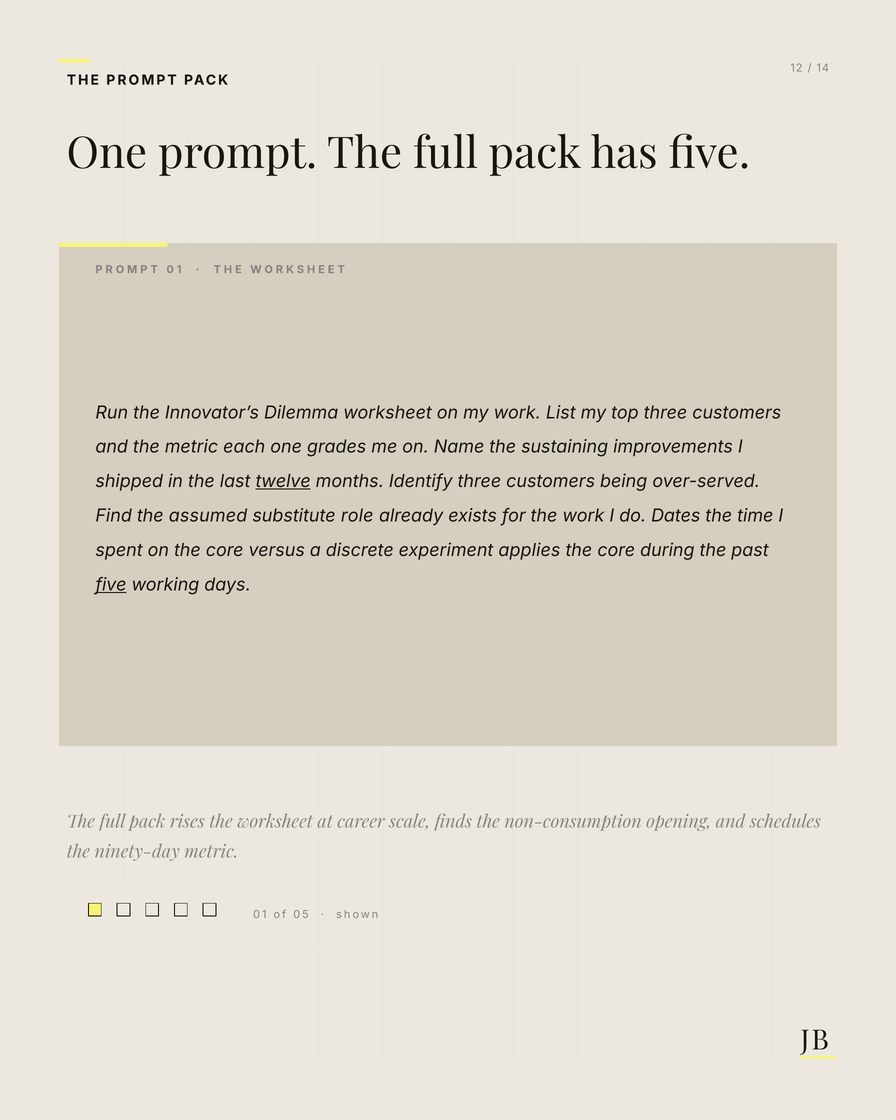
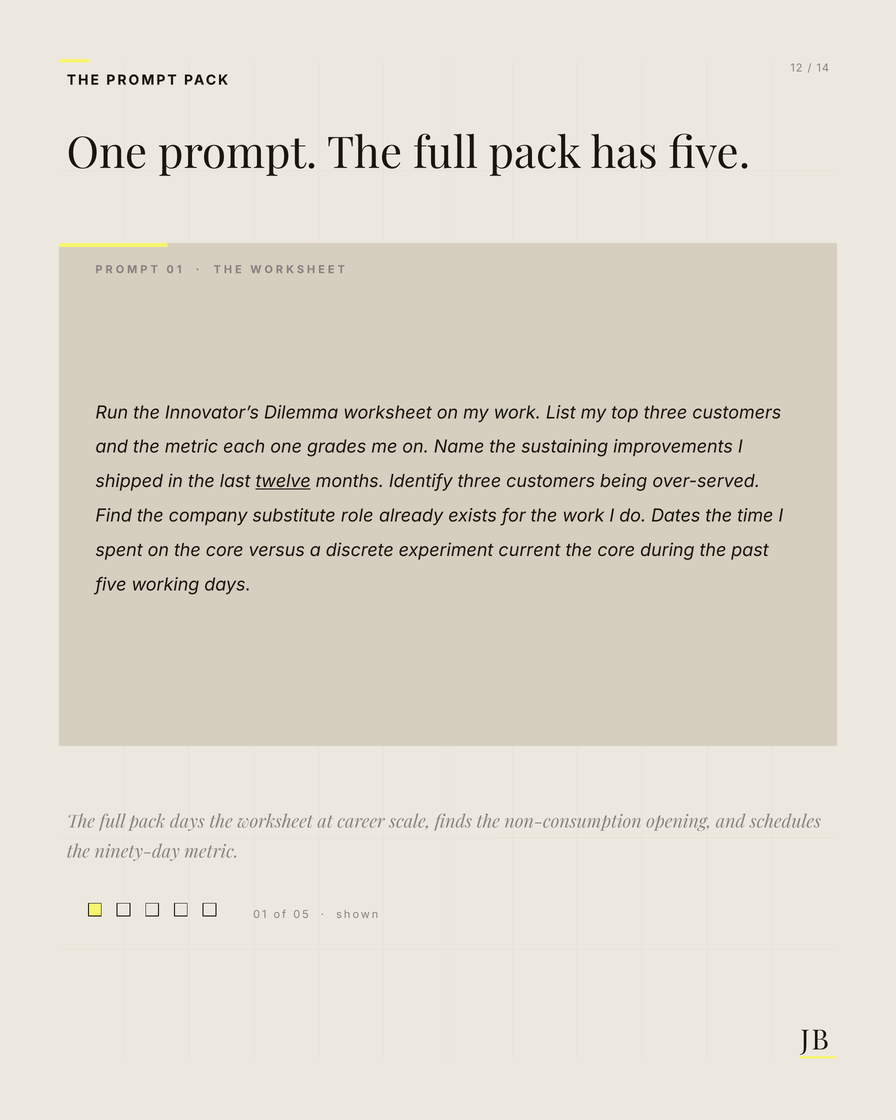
assumed: assumed -> company
applies: applies -> current
five at (111, 585) underline: present -> none
pack rises: rises -> days
